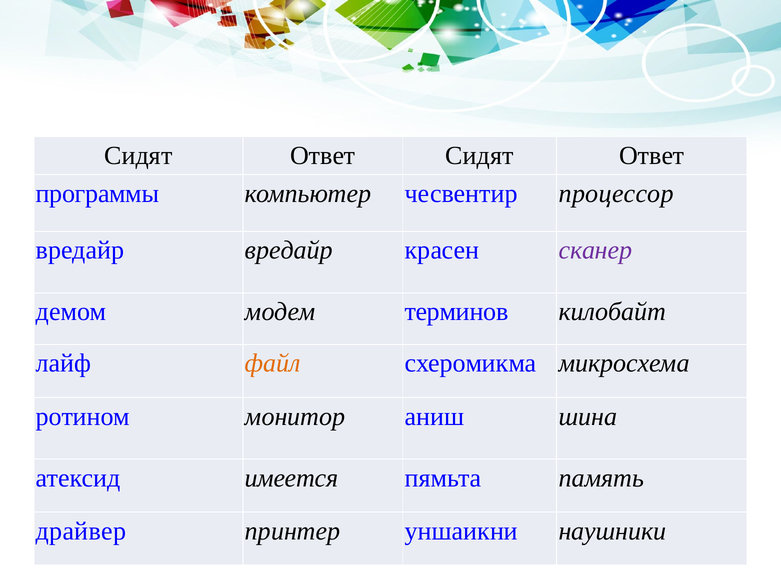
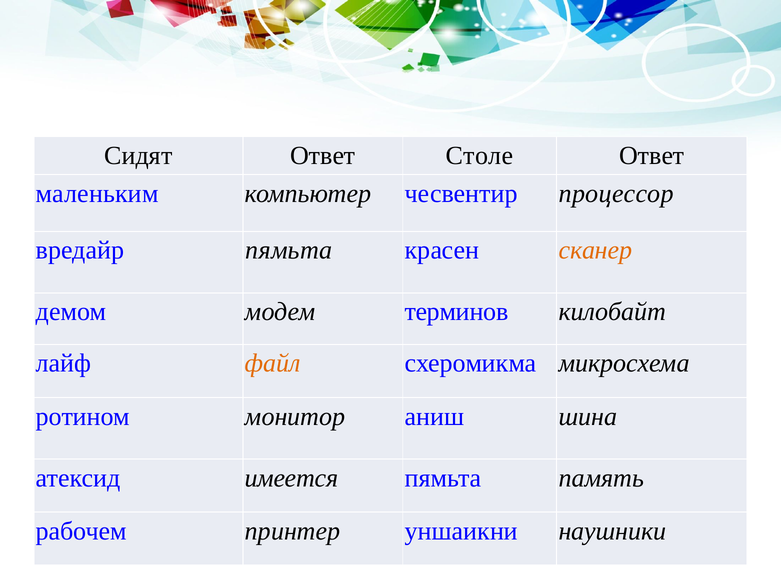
Ответ Сидят: Сидят -> Столе
программы: программы -> маленьким
вредайр вредайр: вредайр -> пямьта
сканер colour: purple -> orange
драйвер: драйвер -> рабочем
